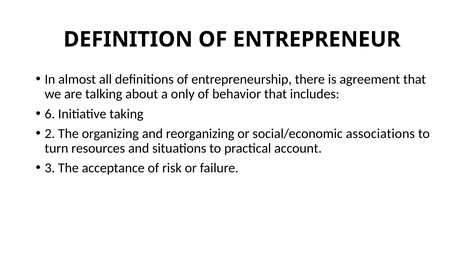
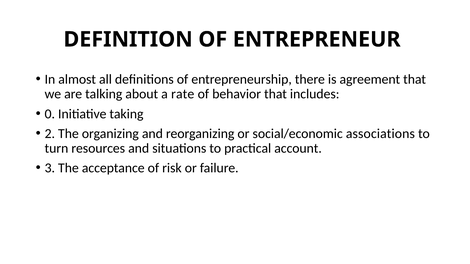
only: only -> rate
6: 6 -> 0
